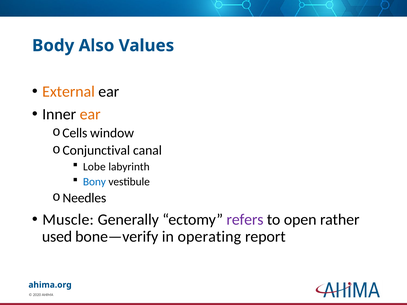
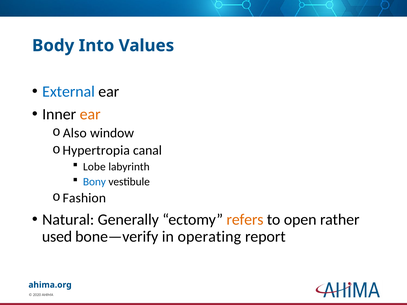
Also: Also -> Into
External colour: orange -> blue
Cells: Cells -> Also
Conjunctival: Conjunctival -> Hypertropia
Needles: Needles -> Fashion
Muscle: Muscle -> Natural
refers colour: purple -> orange
